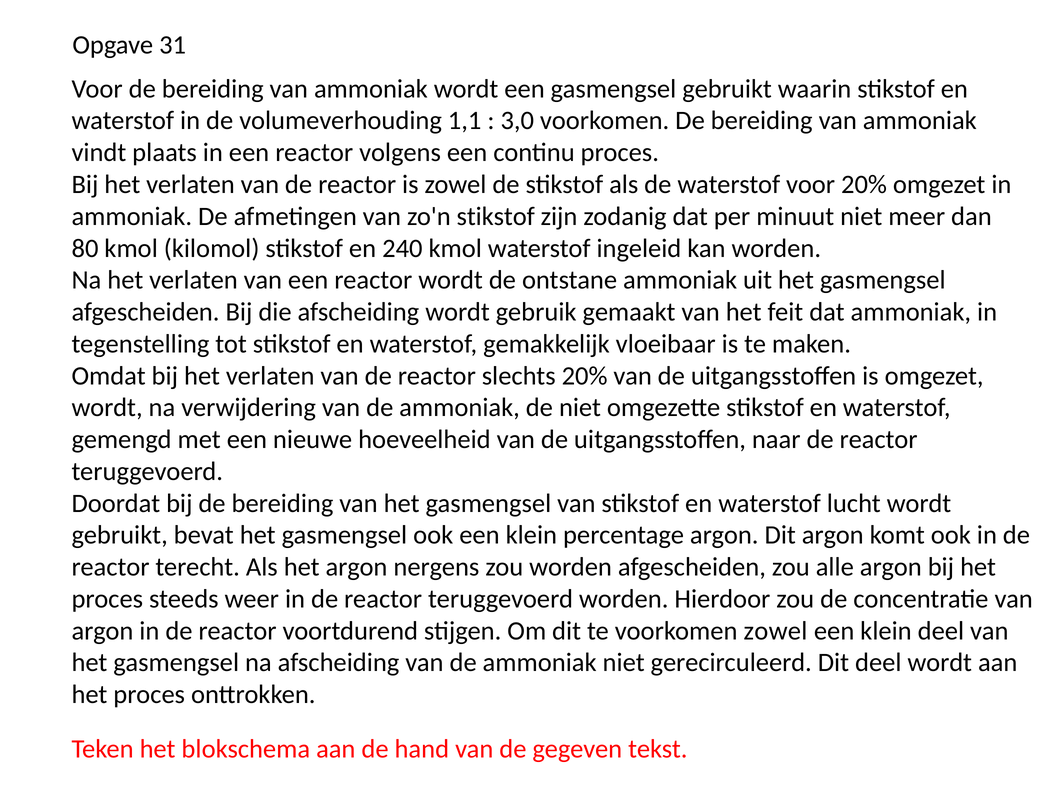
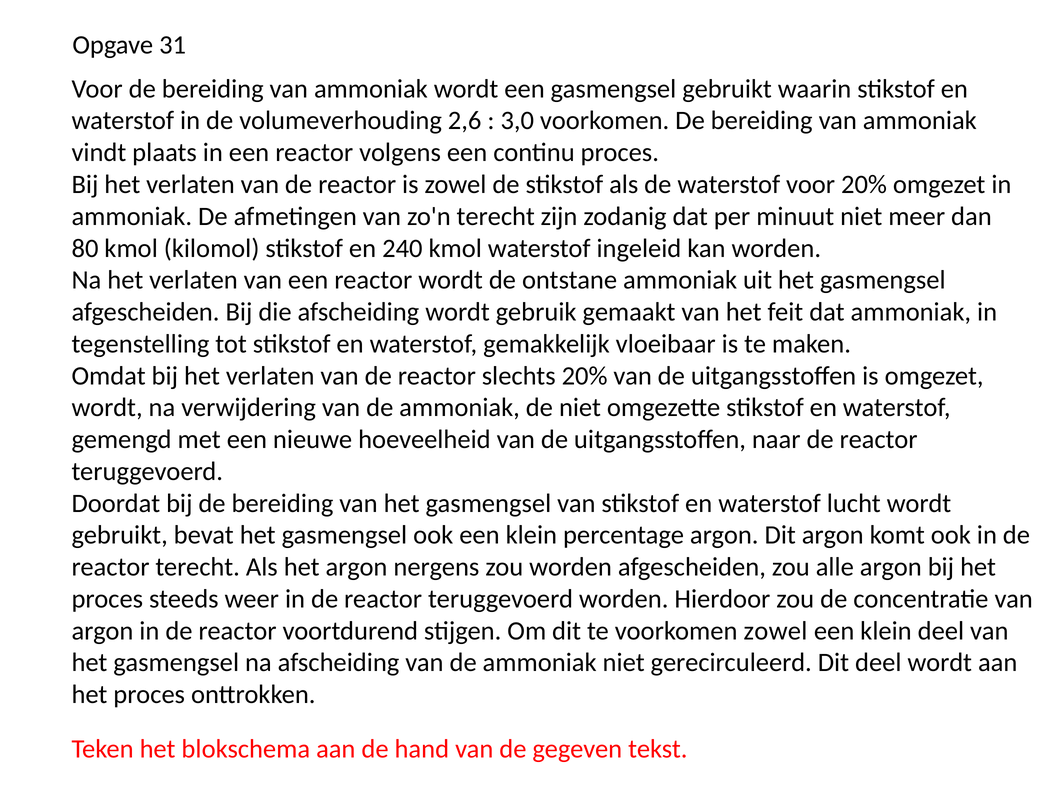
1,1: 1,1 -> 2,6
zo'n stikstof: stikstof -> terecht
